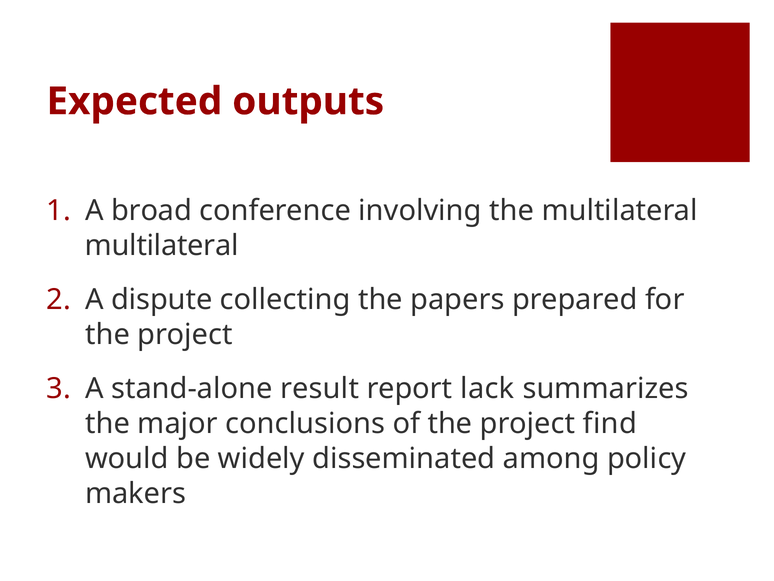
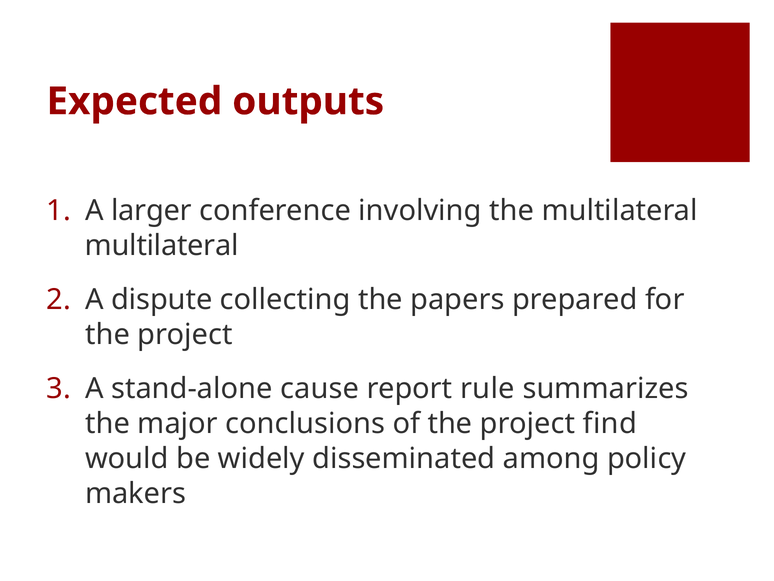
broad: broad -> larger
result: result -> cause
lack: lack -> rule
